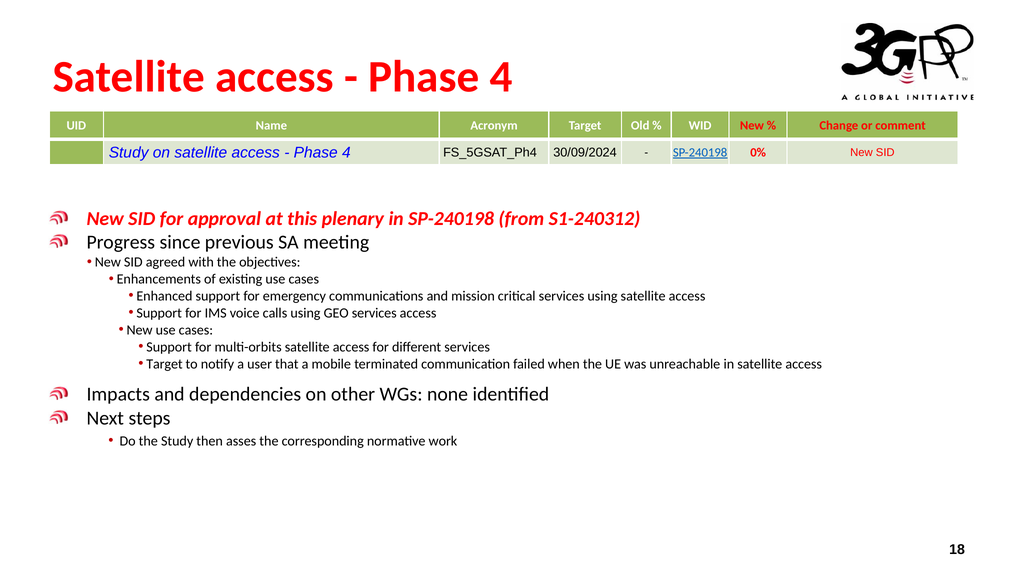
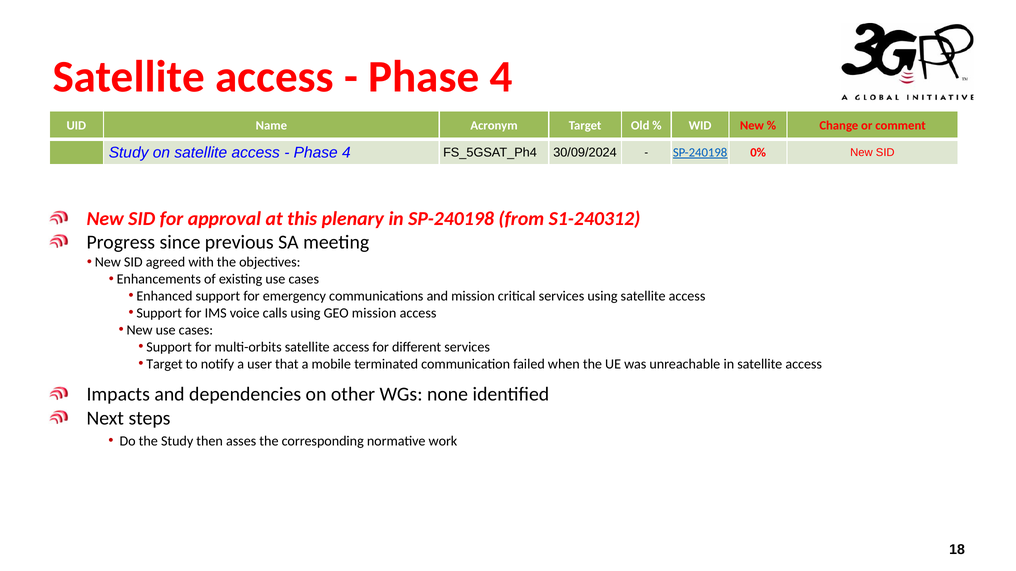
GEO services: services -> mission
